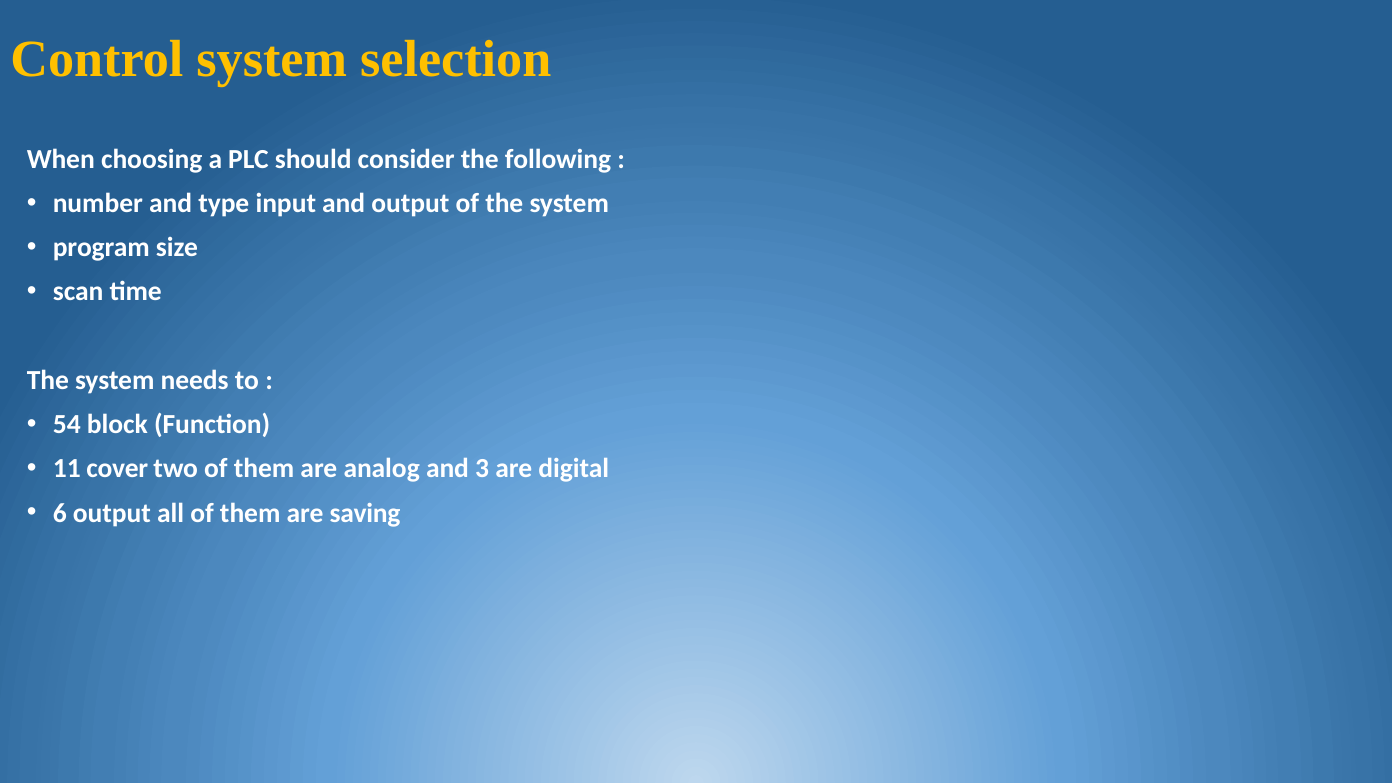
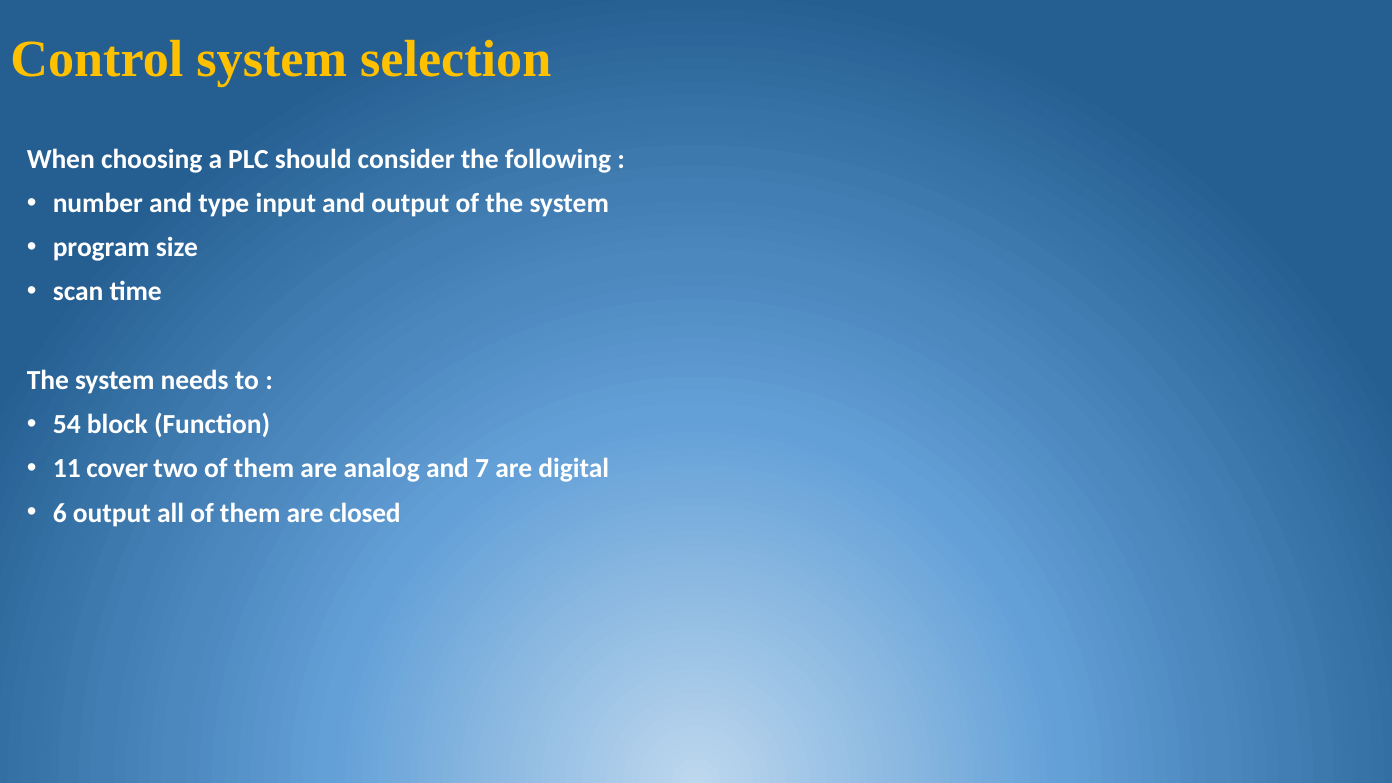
3: 3 -> 7
saving: saving -> closed
